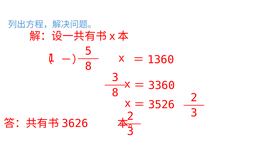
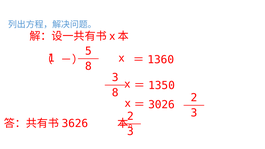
3360: 3360 -> 1350
3526: 3526 -> 3026
